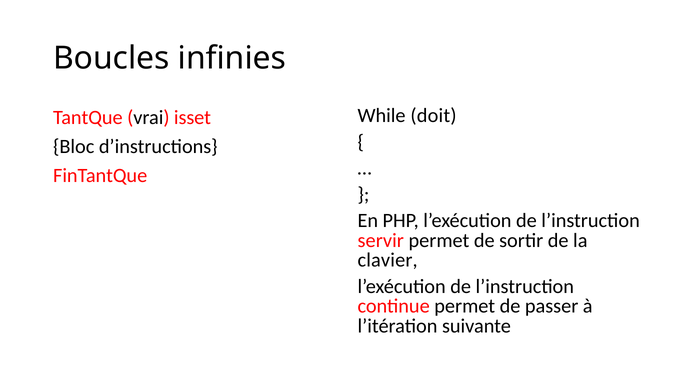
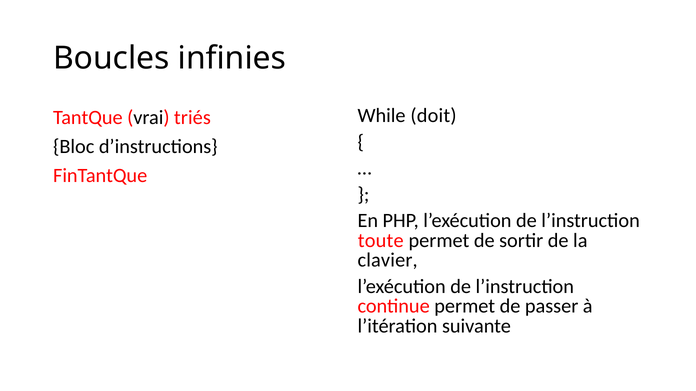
isset: isset -> triés
servir: servir -> toute
